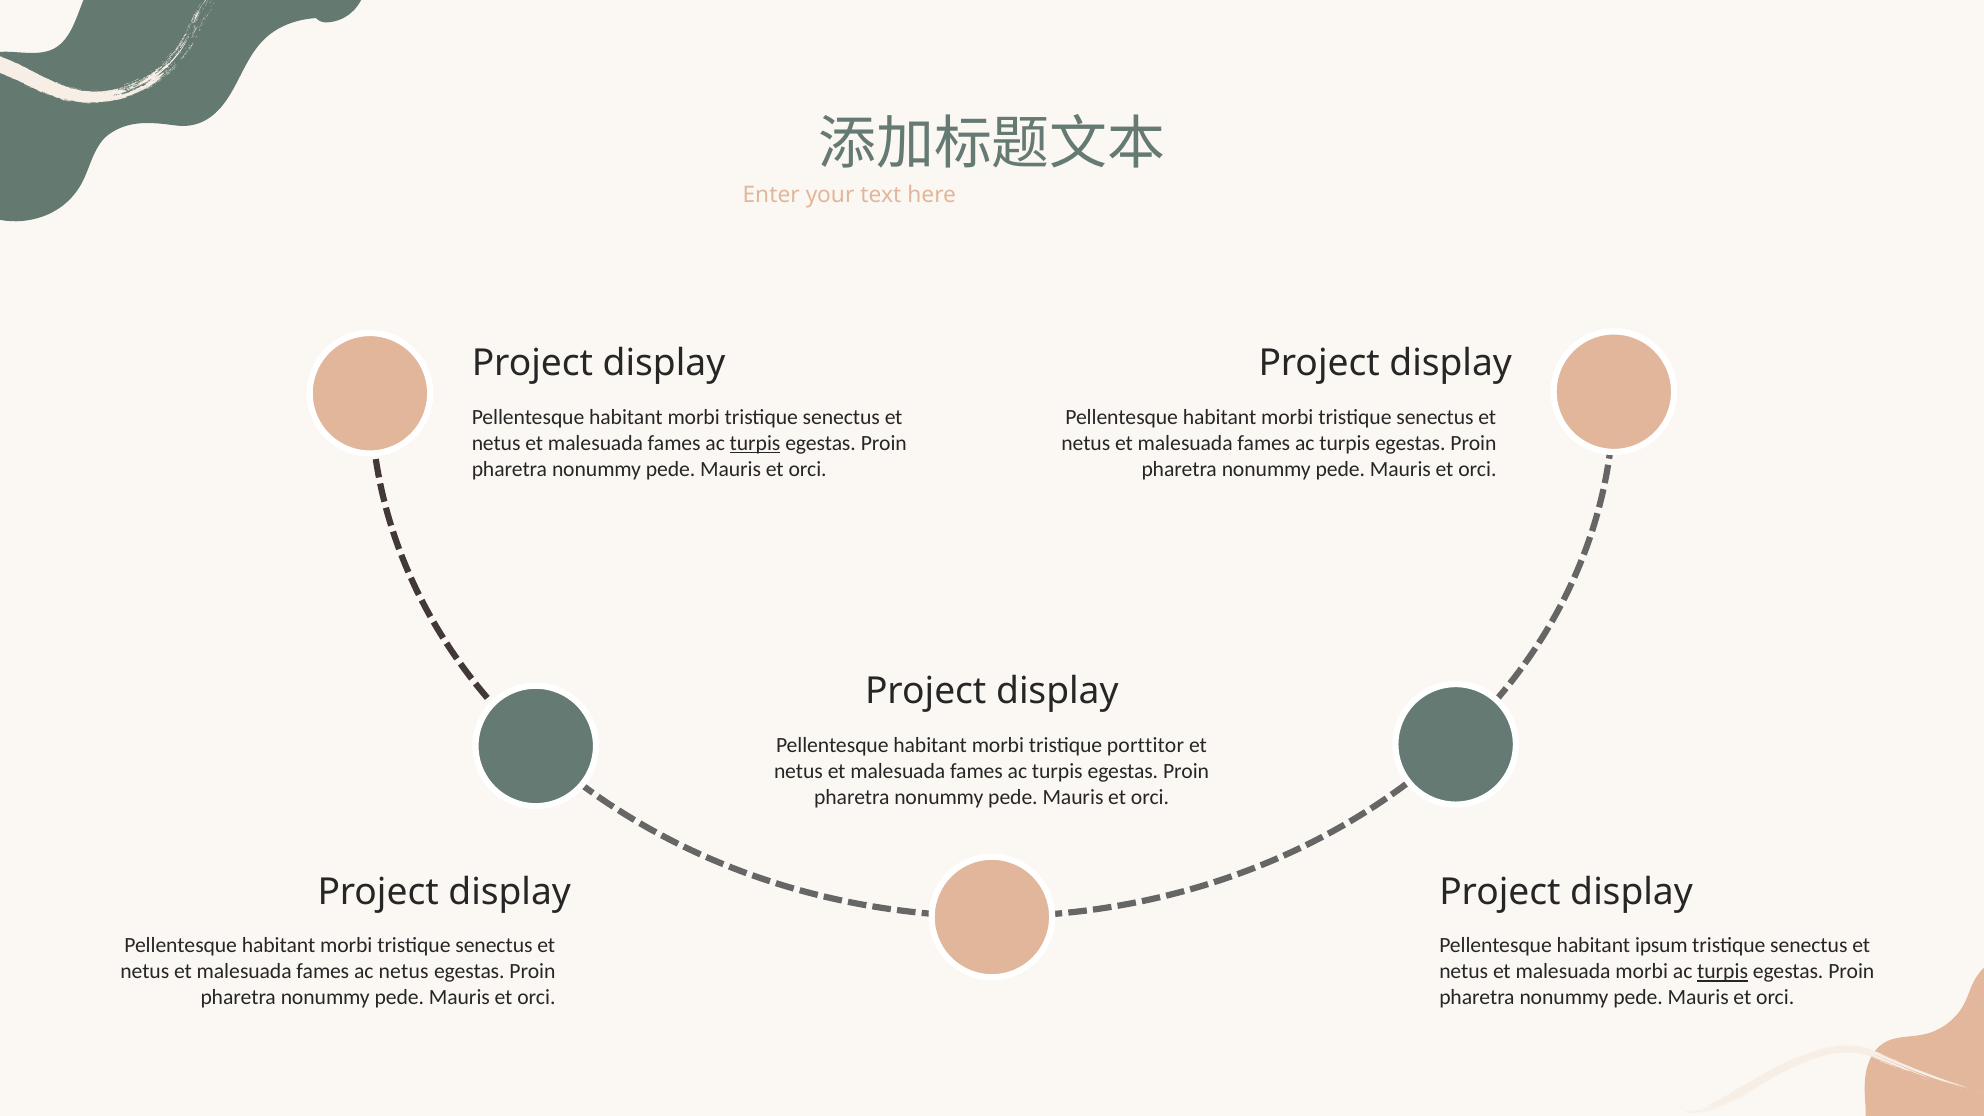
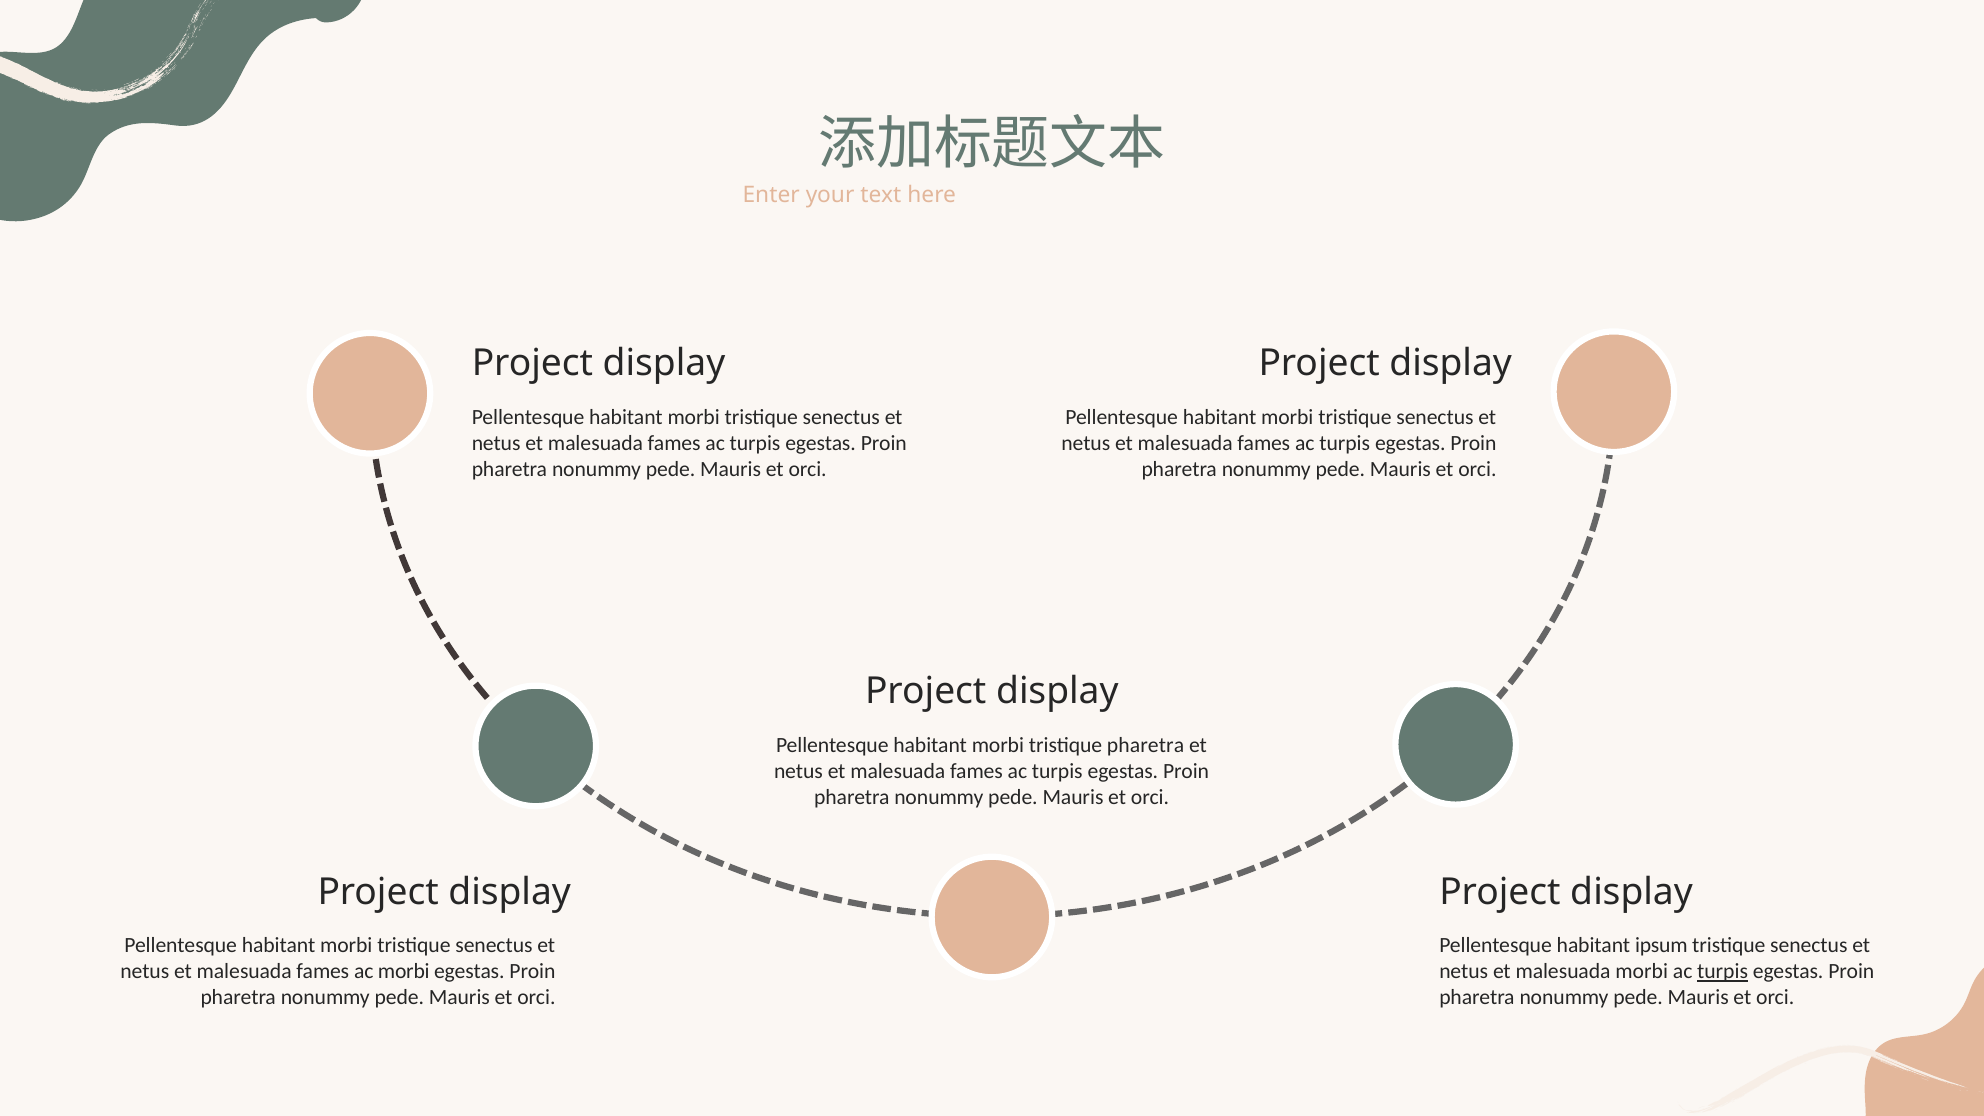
turpis at (755, 443) underline: present -> none
tristique porttitor: porttitor -> pharetra
ac netus: netus -> morbi
